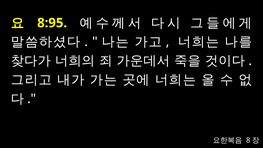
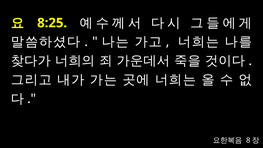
8:95: 8:95 -> 8:25
